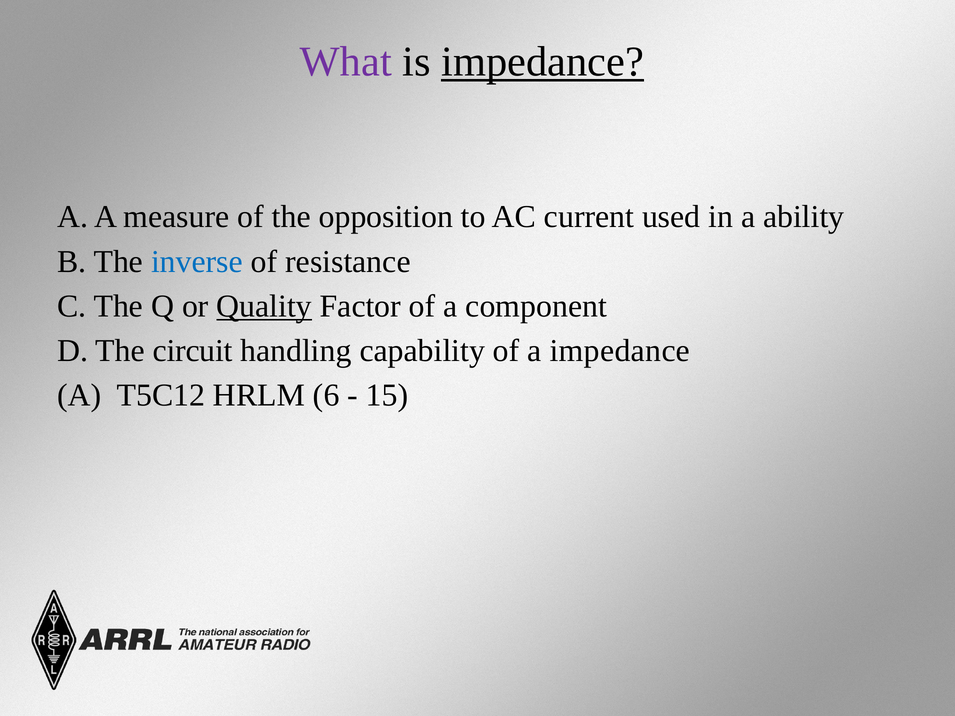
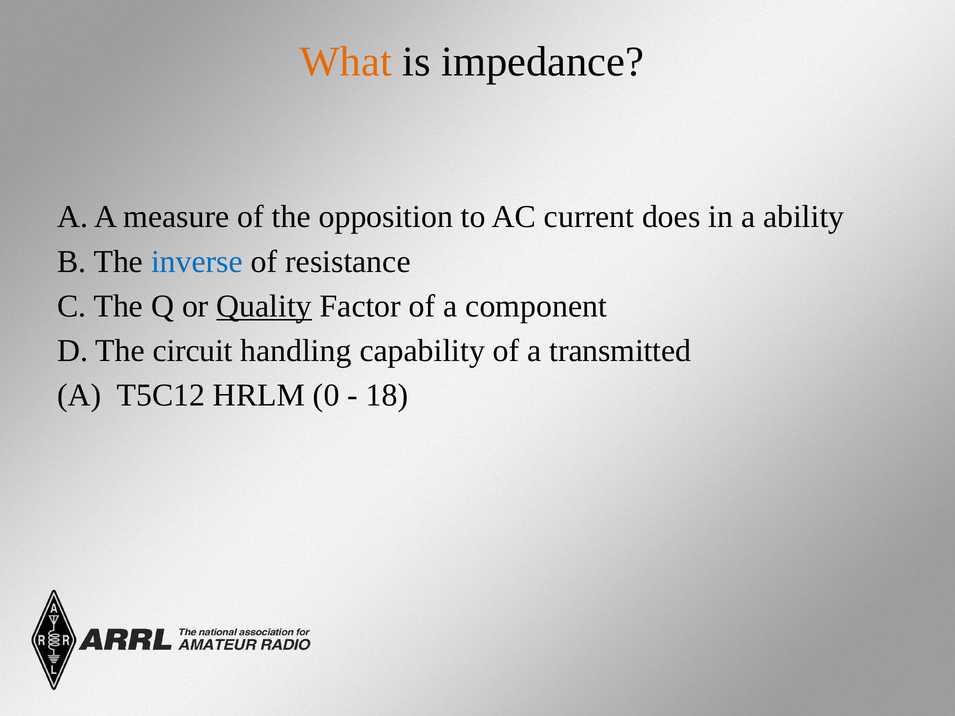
What colour: purple -> orange
impedance at (543, 62) underline: present -> none
used: used -> does
a impedance: impedance -> transmitted
6: 6 -> 0
15: 15 -> 18
